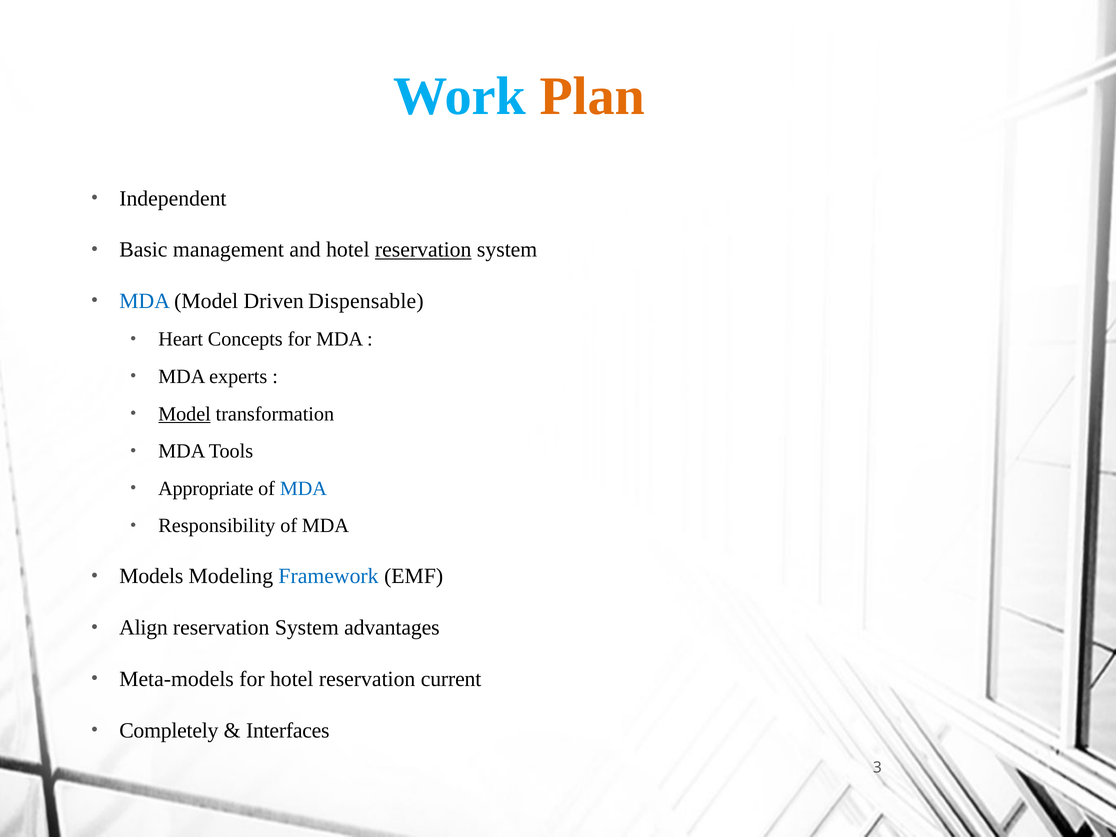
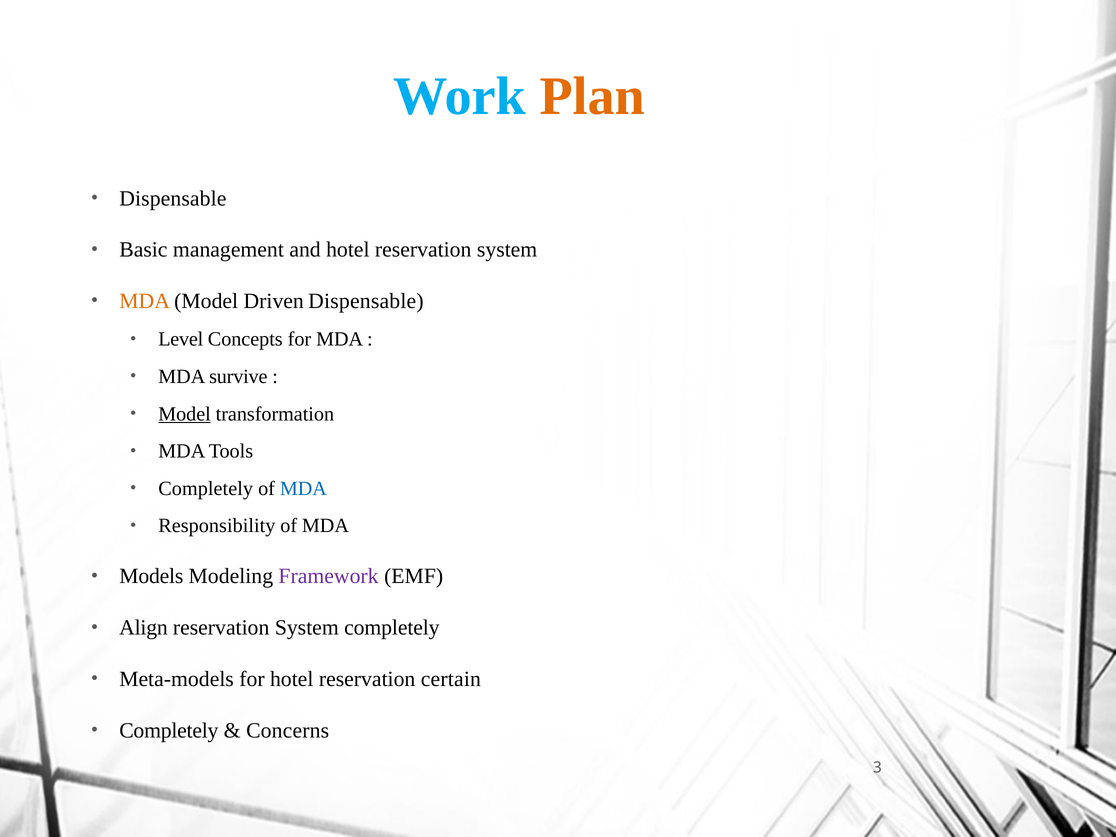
Independent at (173, 198): Independent -> Dispensable
reservation at (423, 250) underline: present -> none
MDA at (145, 301) colour: blue -> orange
Heart: Heart -> Level
experts: experts -> survive
Appropriate at (206, 488): Appropriate -> Completely
Framework colour: blue -> purple
System advantages: advantages -> completely
current: current -> certain
Interfaces: Interfaces -> Concerns
